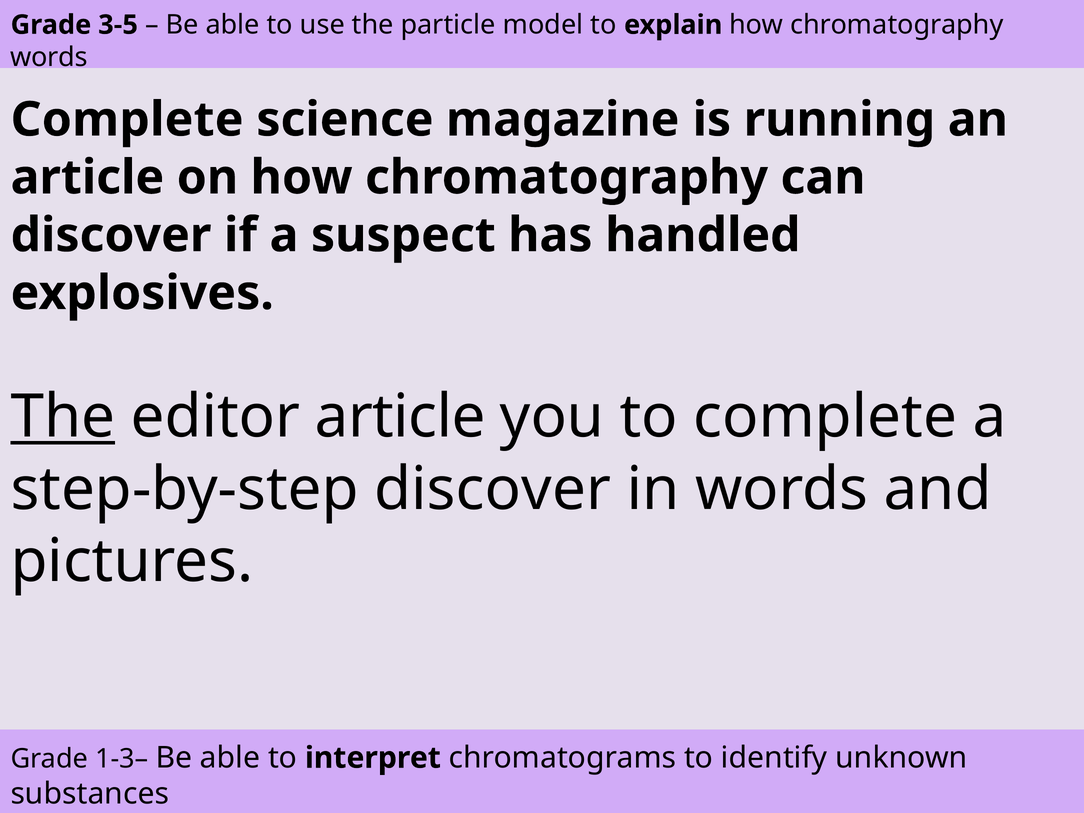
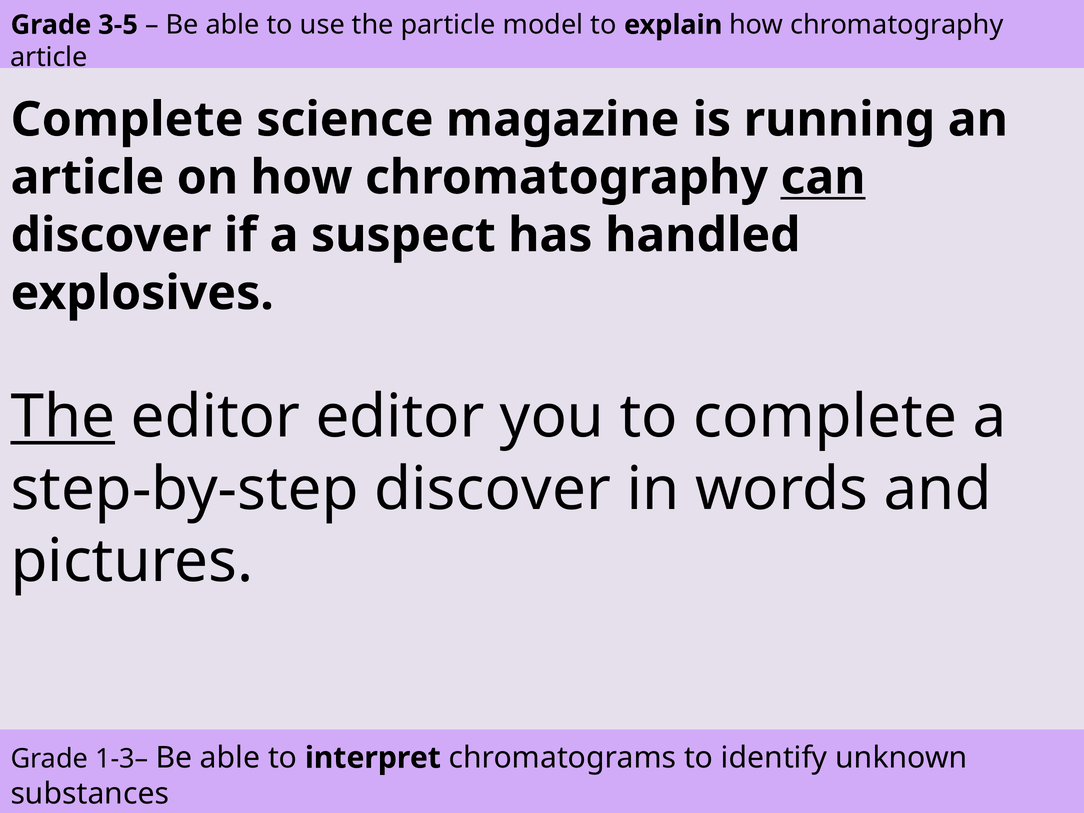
words at (49, 57): words -> article
can underline: none -> present
editor article: article -> editor
